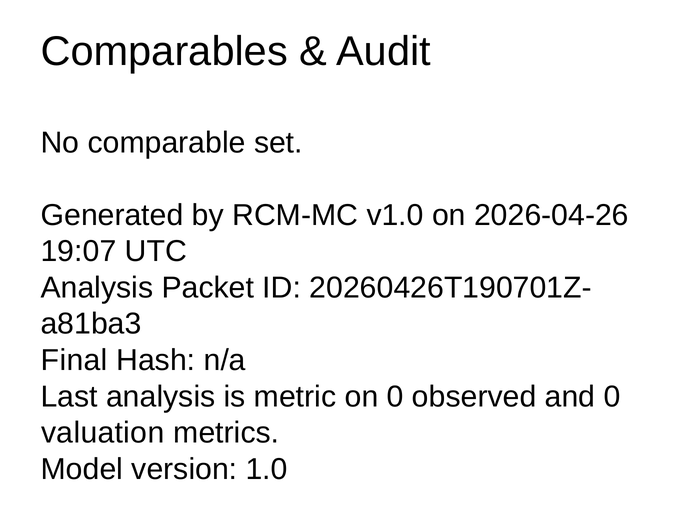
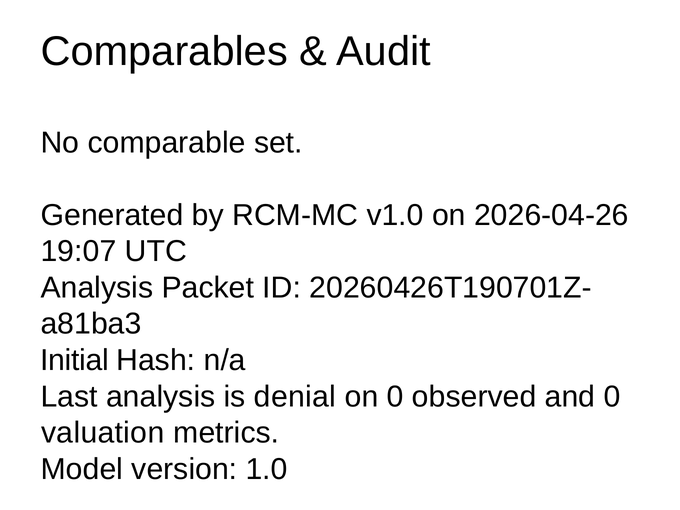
Final: Final -> Initial
metric: metric -> denial
